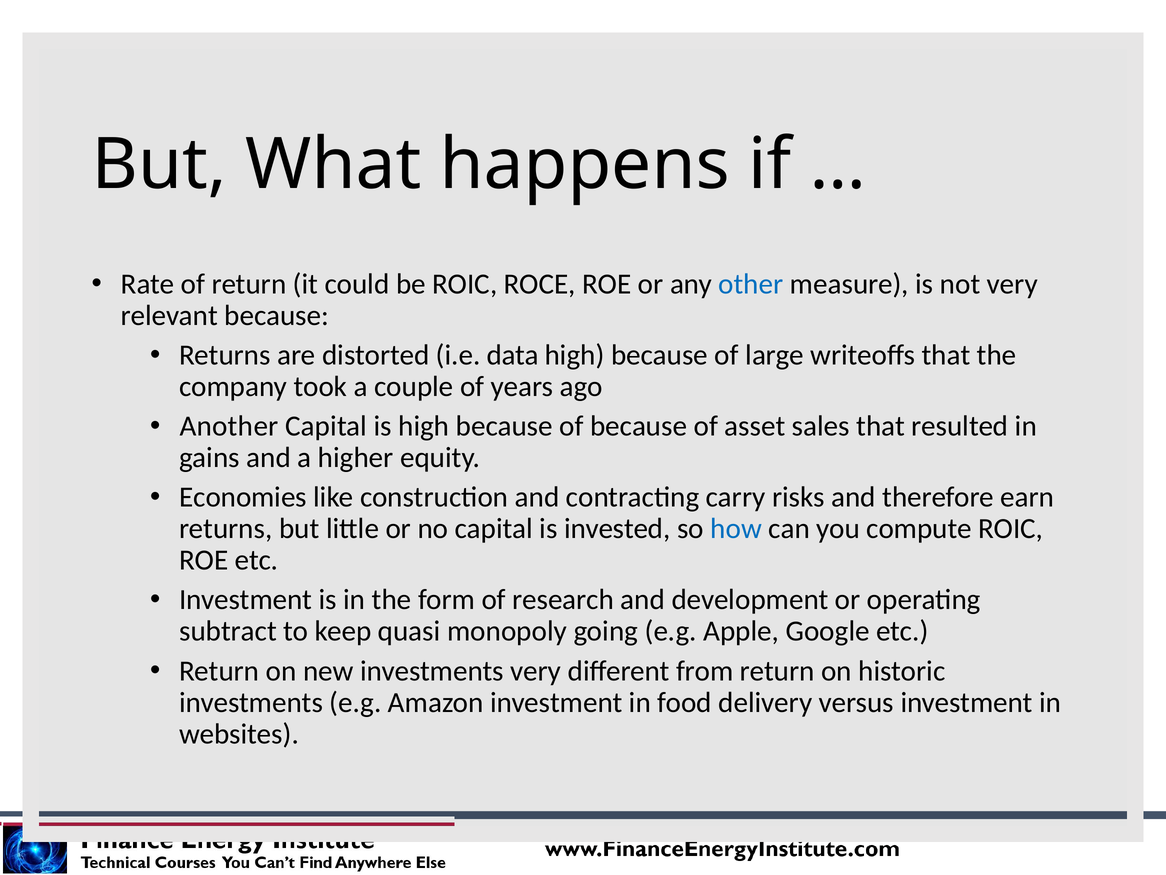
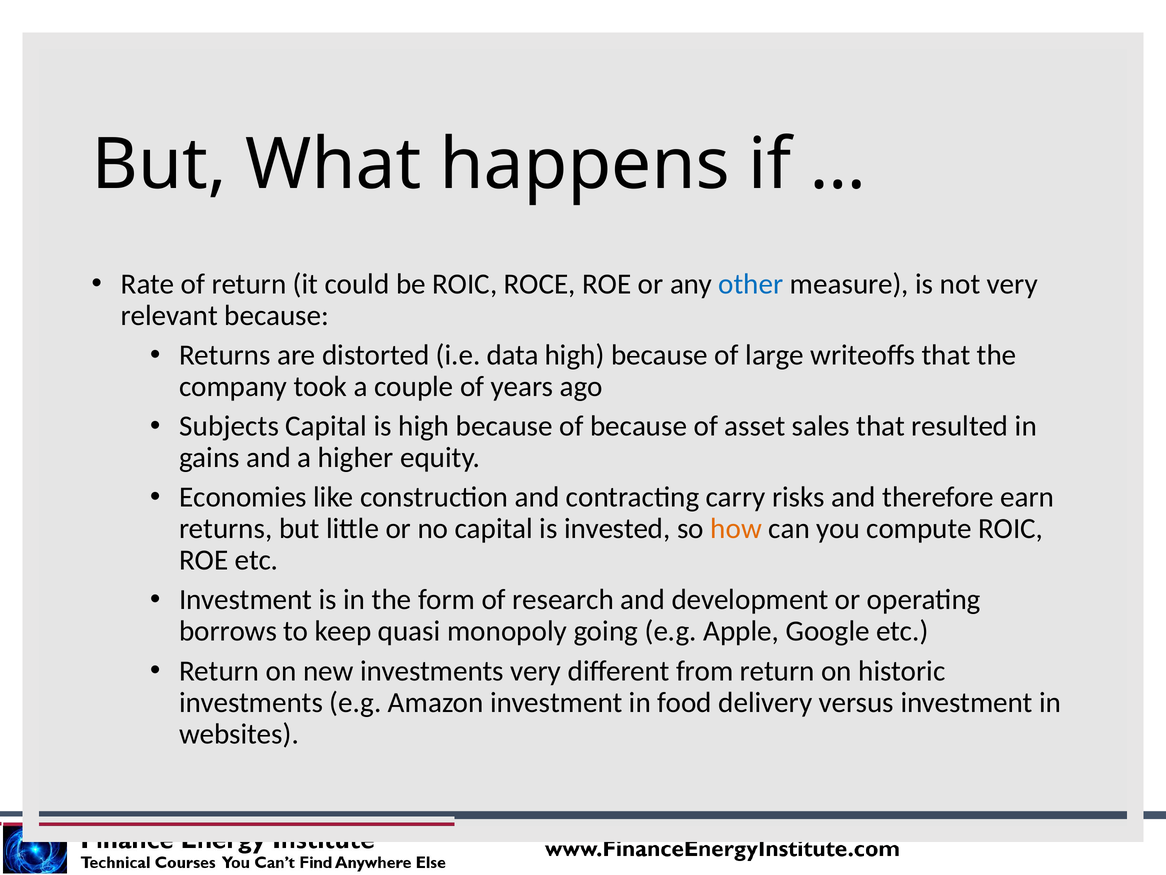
Another: Another -> Subjects
how colour: blue -> orange
subtract: subtract -> borrows
